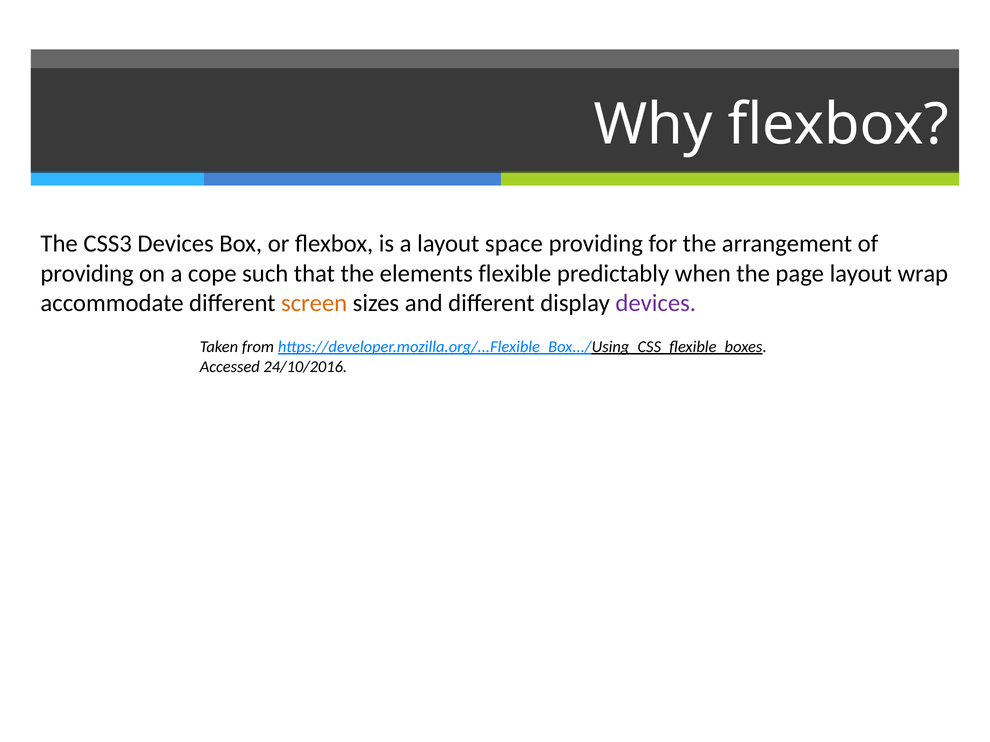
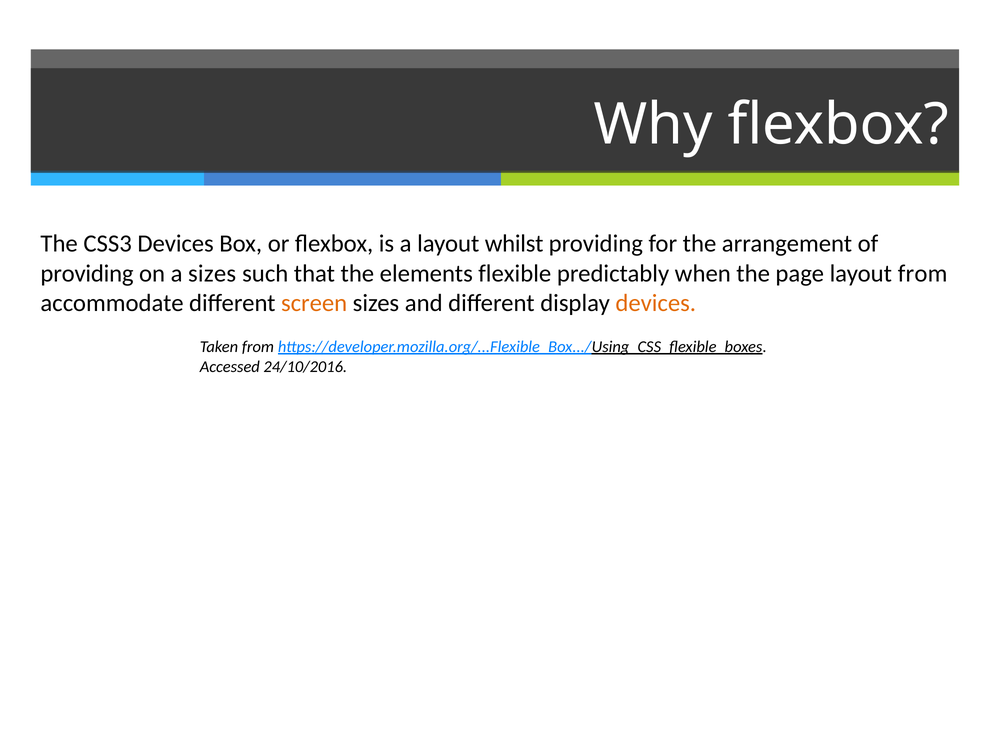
space: space -> whilst
a cope: cope -> sizes
layout wrap: wrap -> from
devices at (656, 303) colour: purple -> orange
